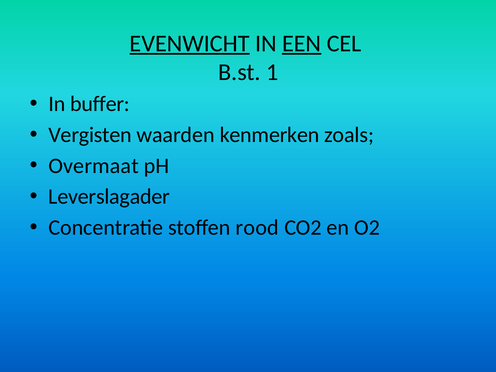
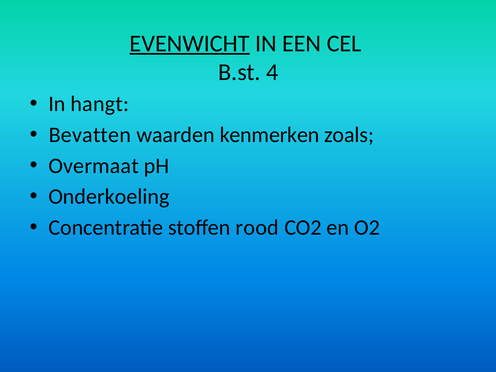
EEN underline: present -> none
1: 1 -> 4
buffer: buffer -> hangt
Vergisten: Vergisten -> Bevatten
Leverslagader: Leverslagader -> Onderkoeling
